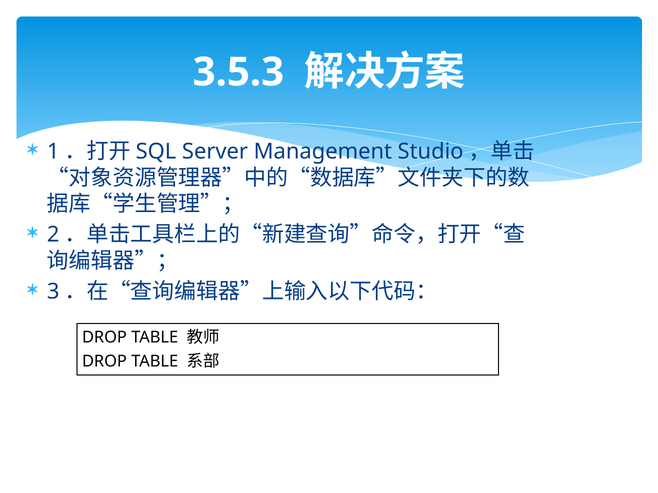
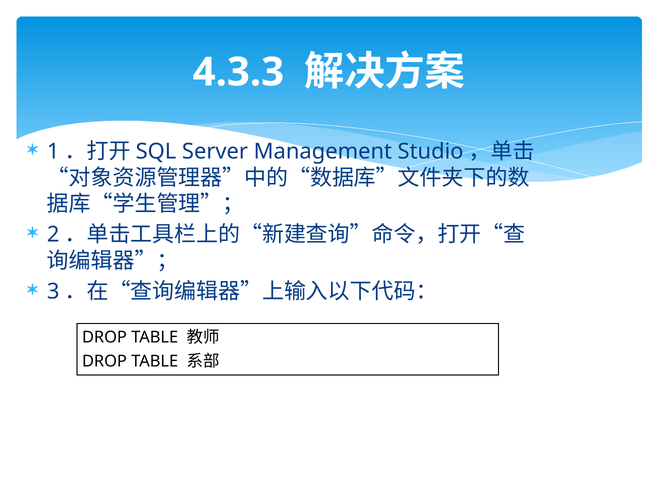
3.5.3: 3.5.3 -> 4.3.3
